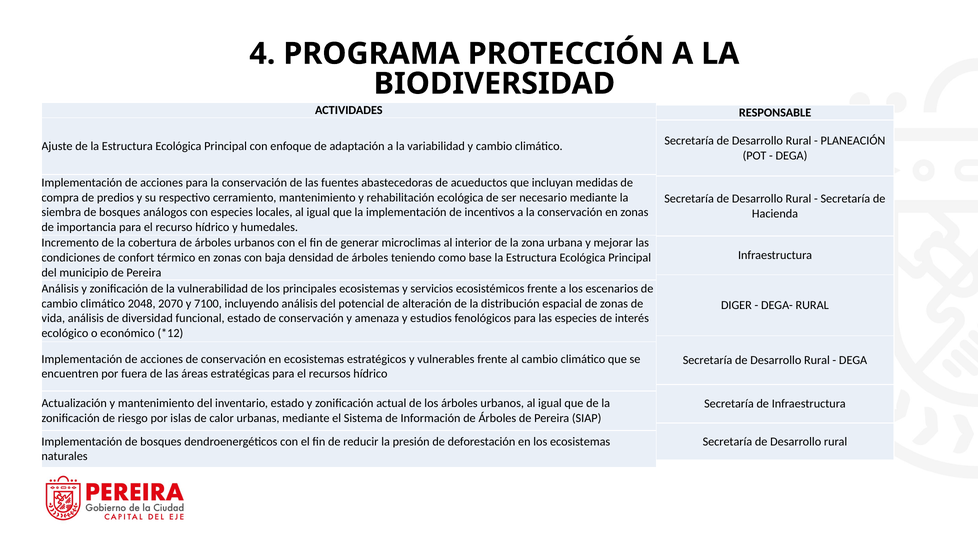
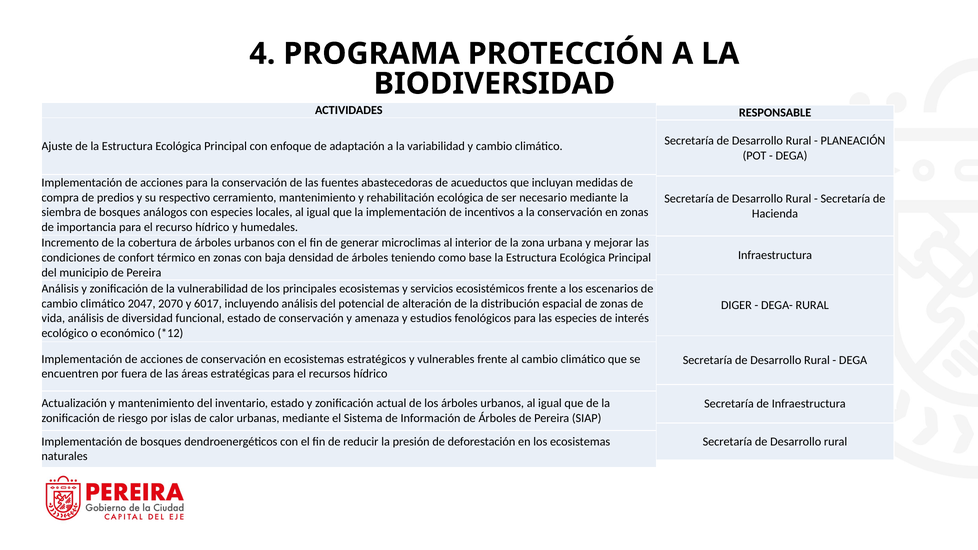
2048: 2048 -> 2047
7100: 7100 -> 6017
